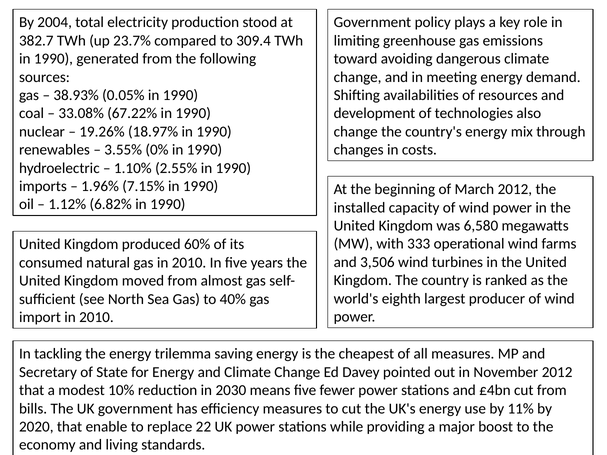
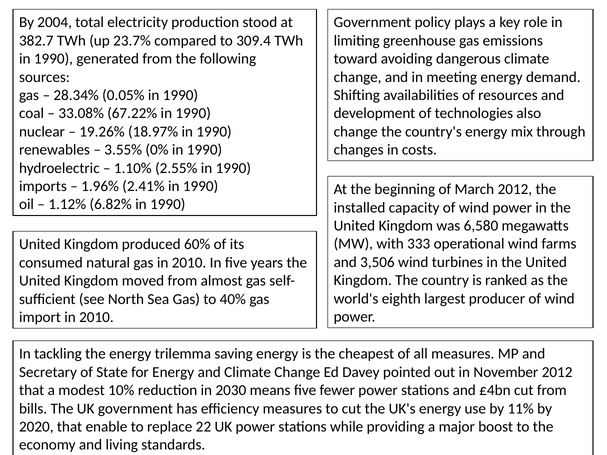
38.93%: 38.93% -> 28.34%
7.15%: 7.15% -> 2.41%
